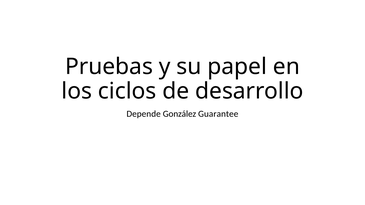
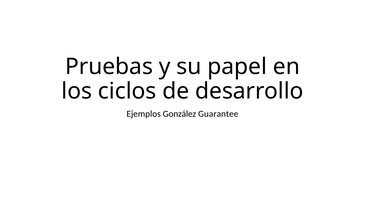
Depende: Depende -> Ejemplos
